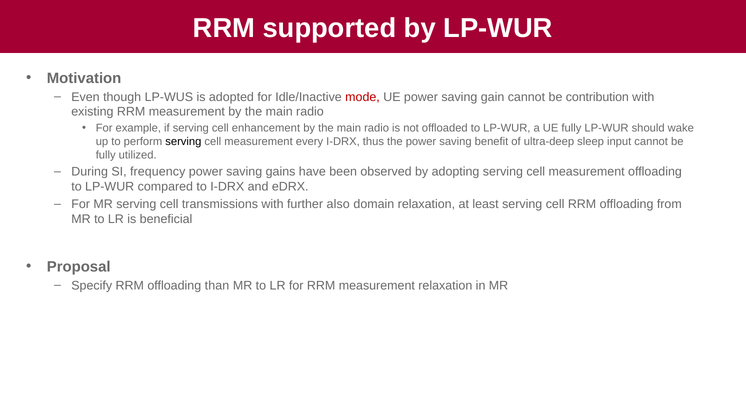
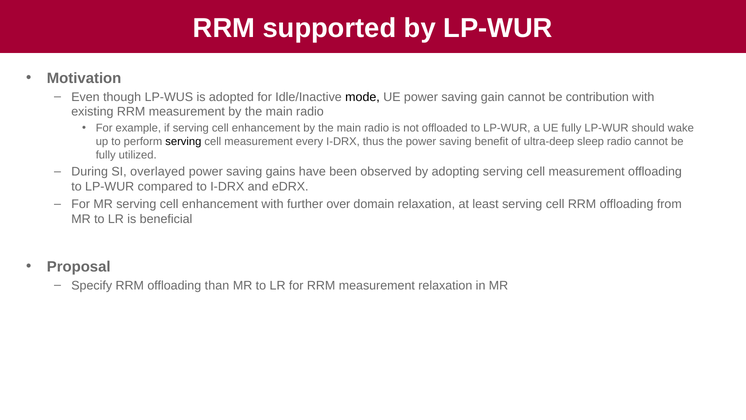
mode colour: red -> black
sleep input: input -> radio
frequency: frequency -> overlayed
MR serving cell transmissions: transmissions -> enhancement
also: also -> over
